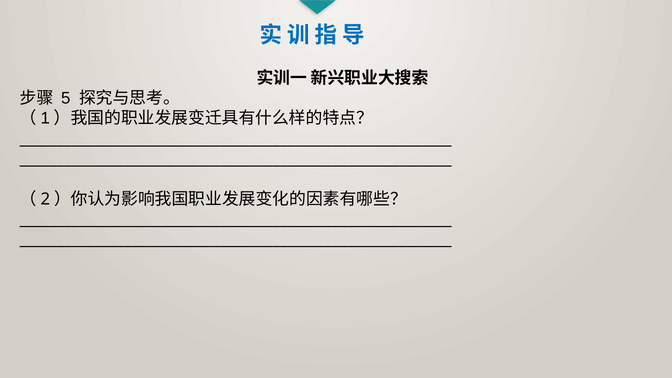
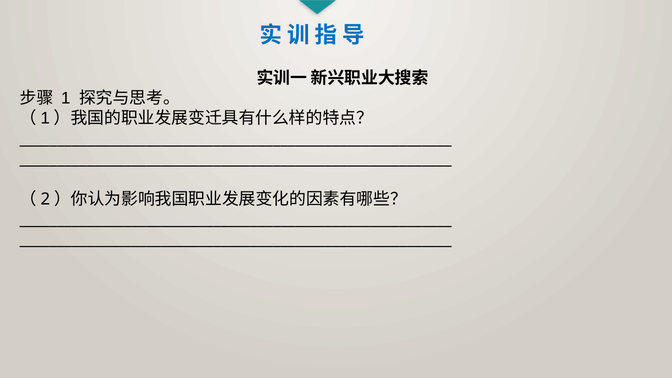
5: 5 -> 1
